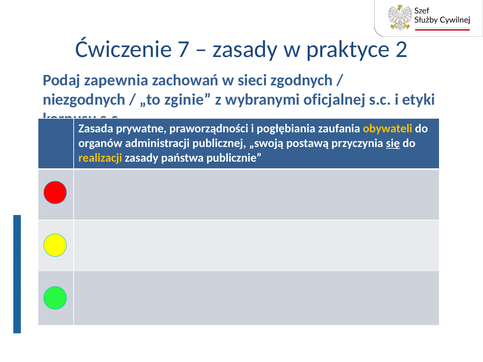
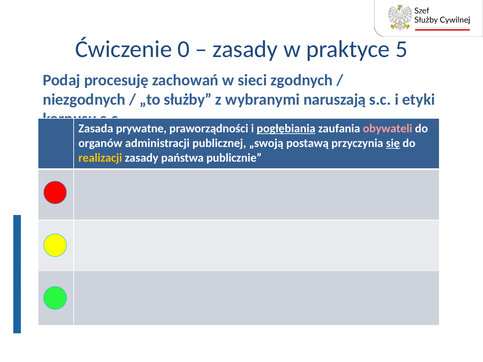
7: 7 -> 0
2: 2 -> 5
zapewnia: zapewnia -> procesuję
zginie: zginie -> służby
oficjalnej: oficjalnej -> naruszają
pogłębiania underline: none -> present
obywateli colour: yellow -> pink
